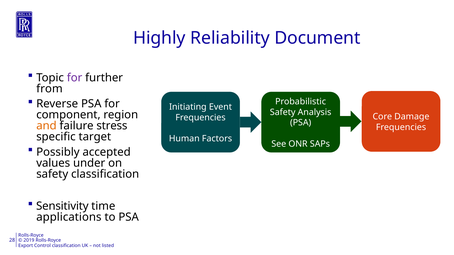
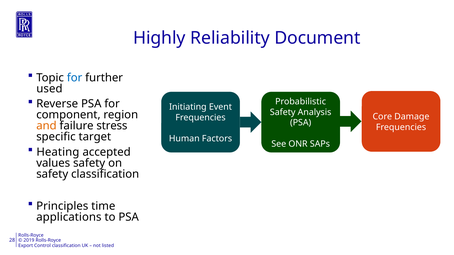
for at (75, 78) colour: purple -> blue
from: from -> used
Possibly: Possibly -> Heating
values under: under -> safety
Sensitivity: Sensitivity -> Principles
